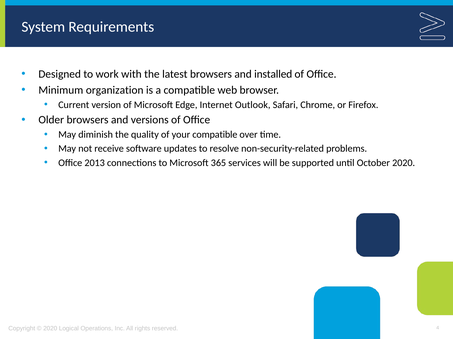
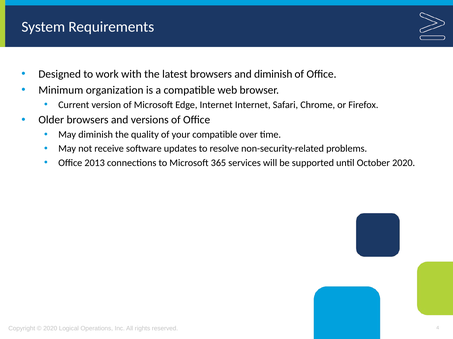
and installed: installed -> diminish
Internet Outlook: Outlook -> Internet
